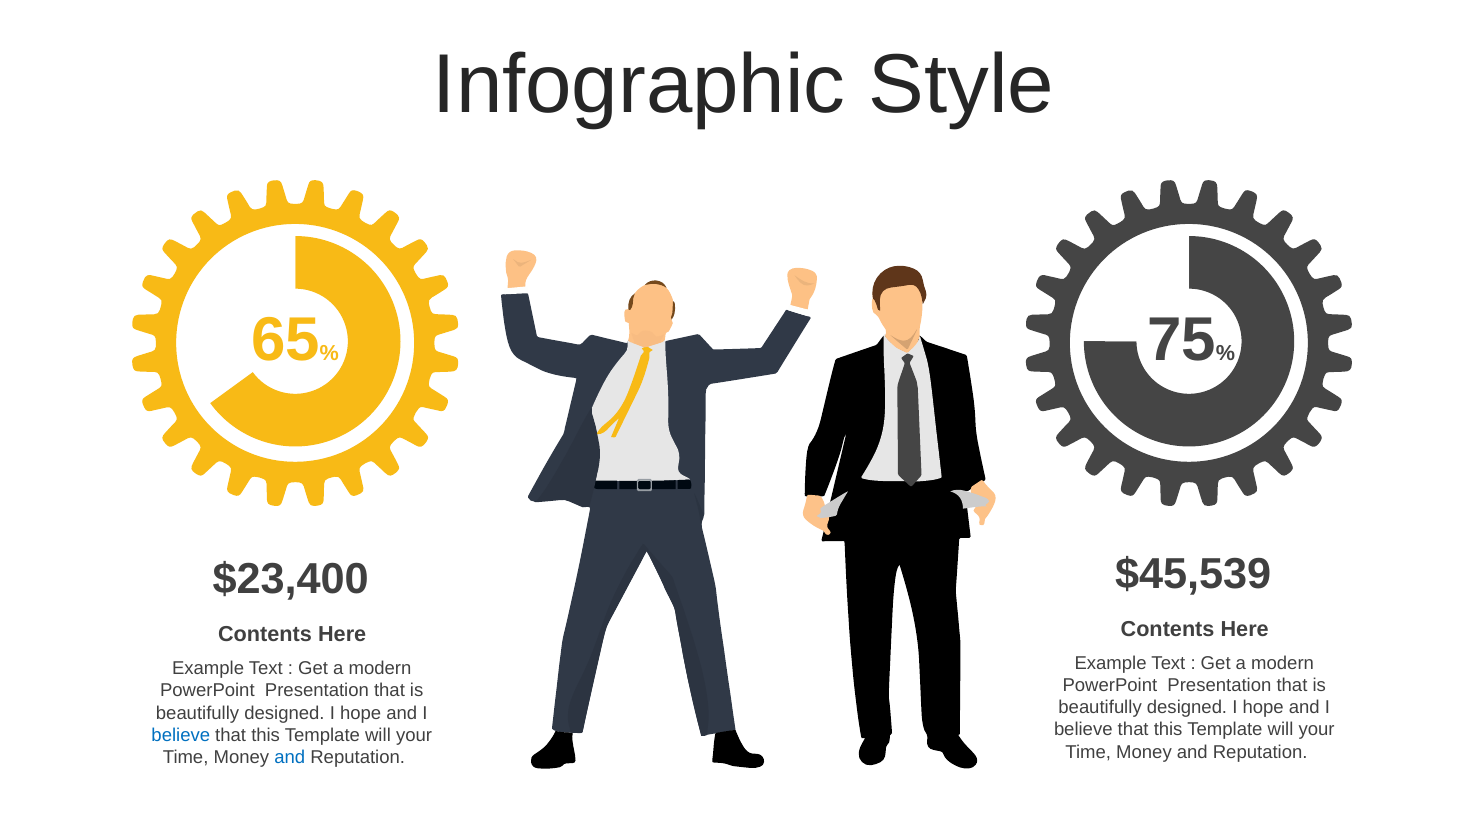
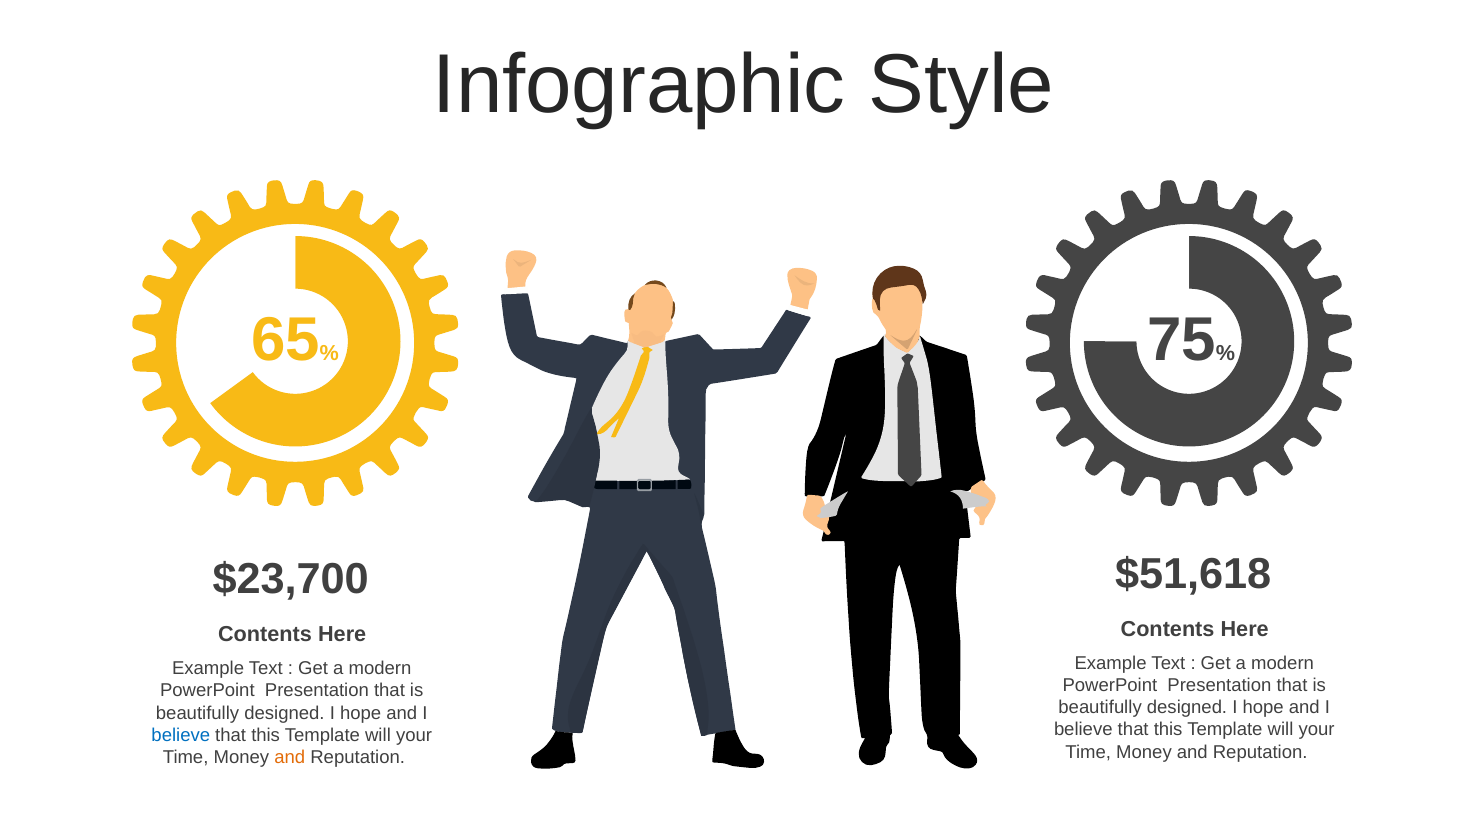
$45,539: $45,539 -> $51,618
$23,400: $23,400 -> $23,700
and at (290, 757) colour: blue -> orange
